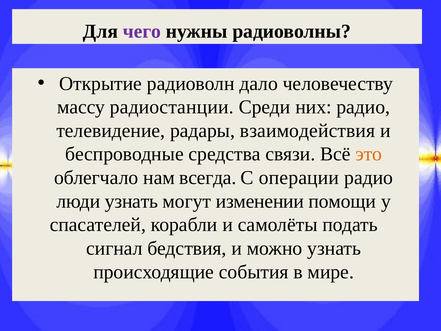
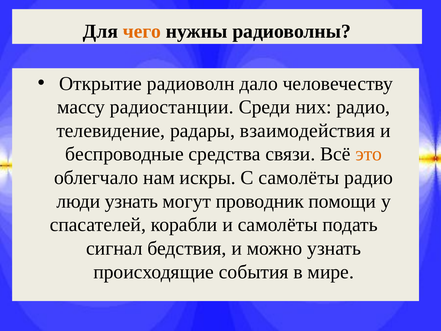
чего colour: purple -> orange
всегда: всегда -> искры
С операции: операции -> самолёты
изменении: изменении -> проводник
